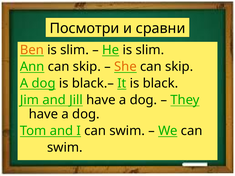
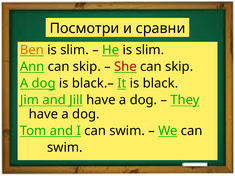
She colour: orange -> red
